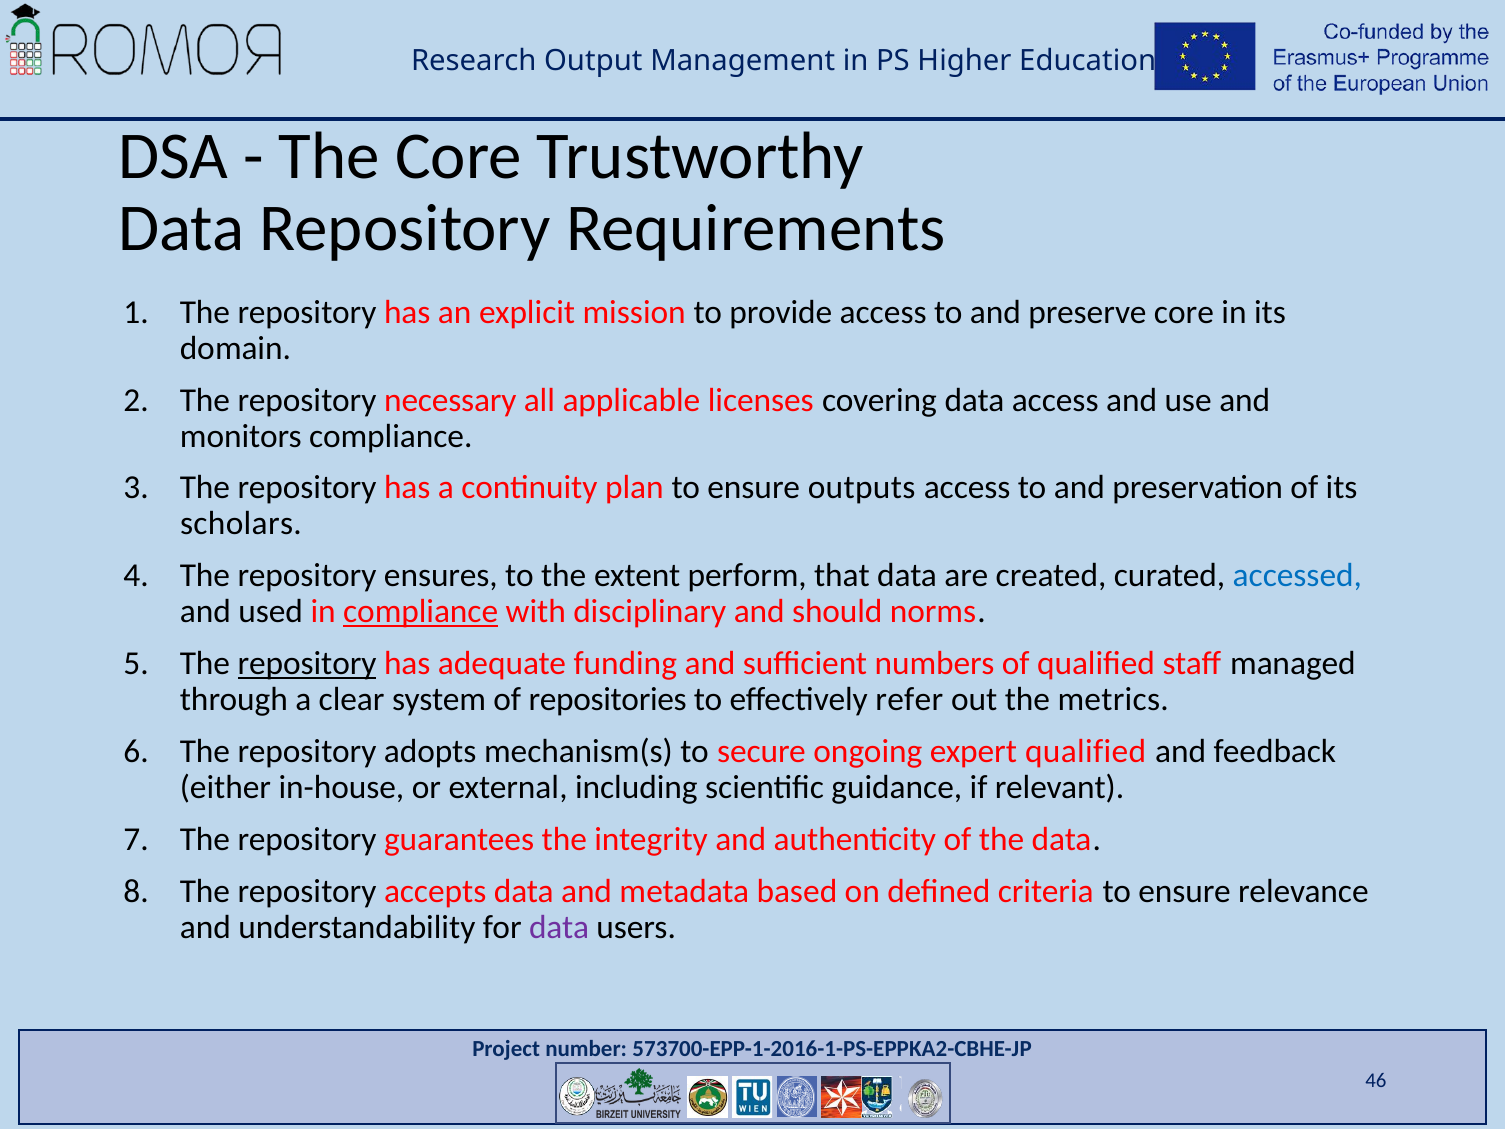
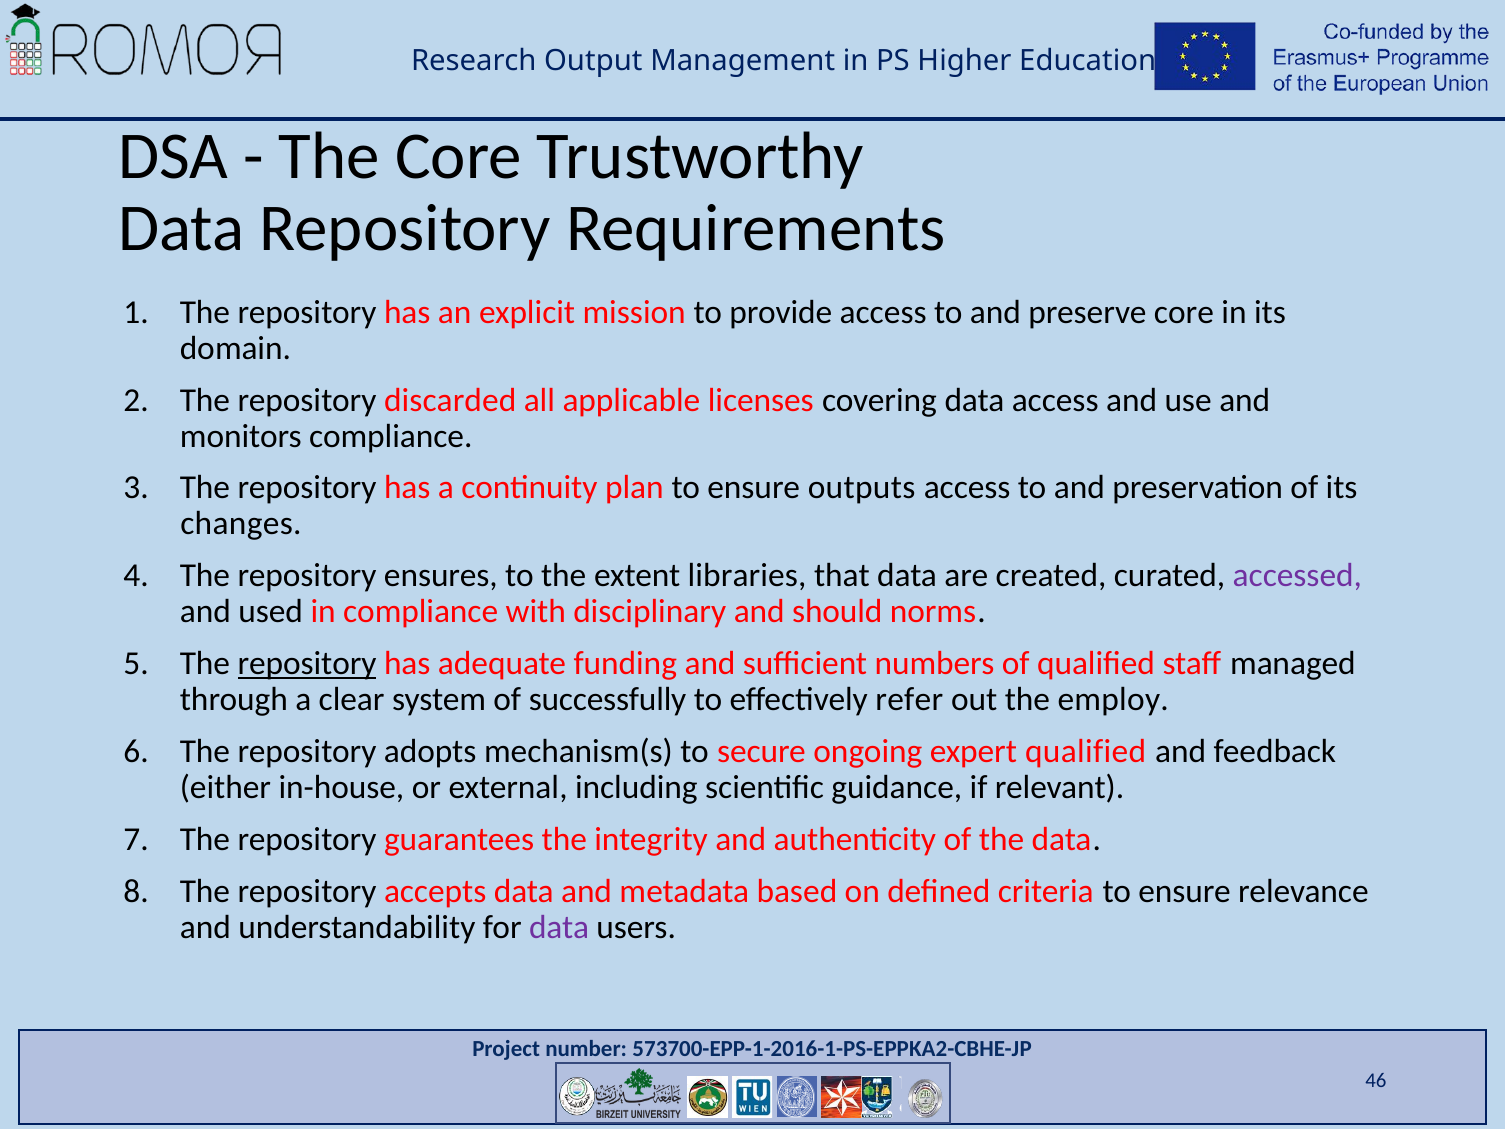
necessary: necessary -> discarded
scholars: scholars -> changes
perform: perform -> libraries
accessed colour: blue -> purple
compliance at (421, 612) underline: present -> none
repositories: repositories -> successfully
metrics: metrics -> employ
